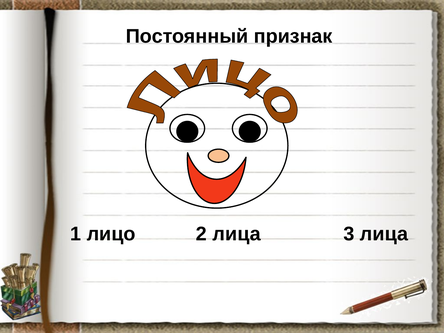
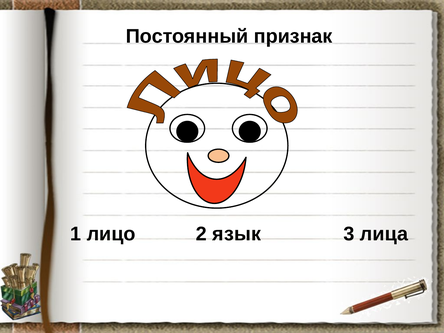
2 лица: лица -> язык
